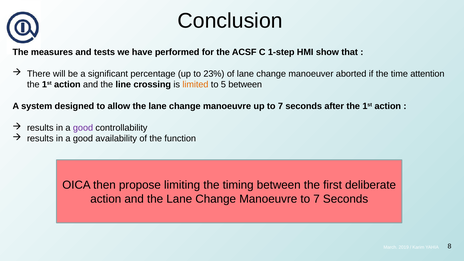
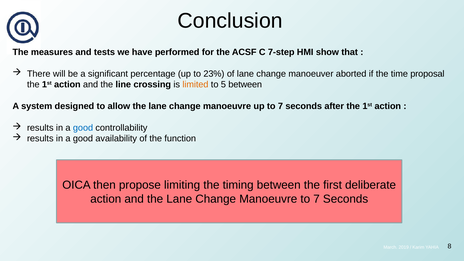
1-step: 1-step -> 7-step
attention: attention -> proposal
good at (83, 128) colour: purple -> blue
